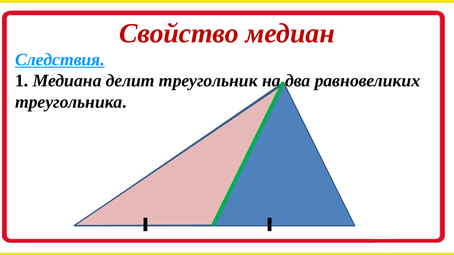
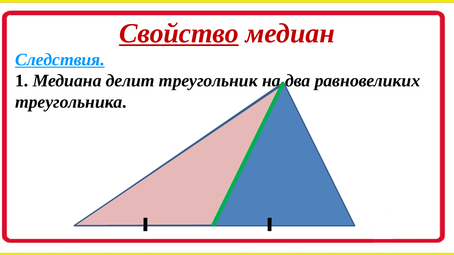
Свойство underline: none -> present
